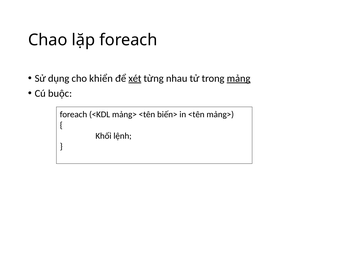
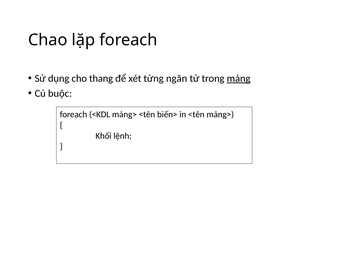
khiển: khiển -> thang
xét underline: present -> none
nhau: nhau -> ngăn
